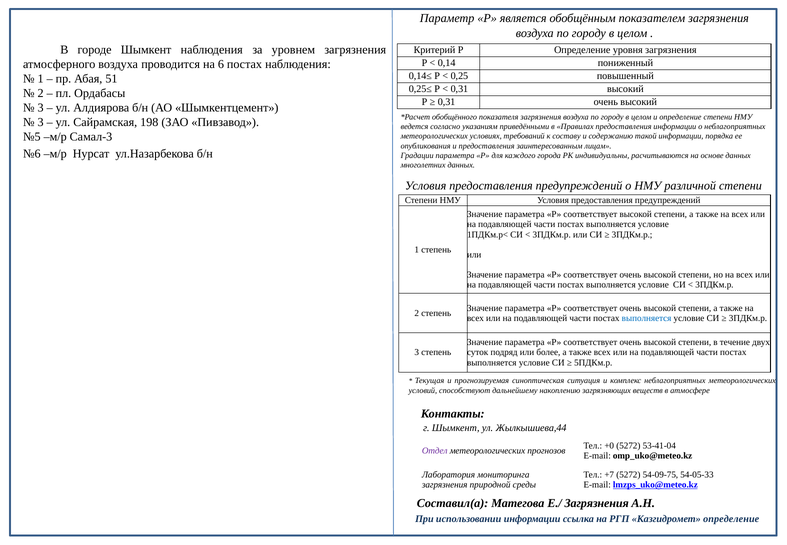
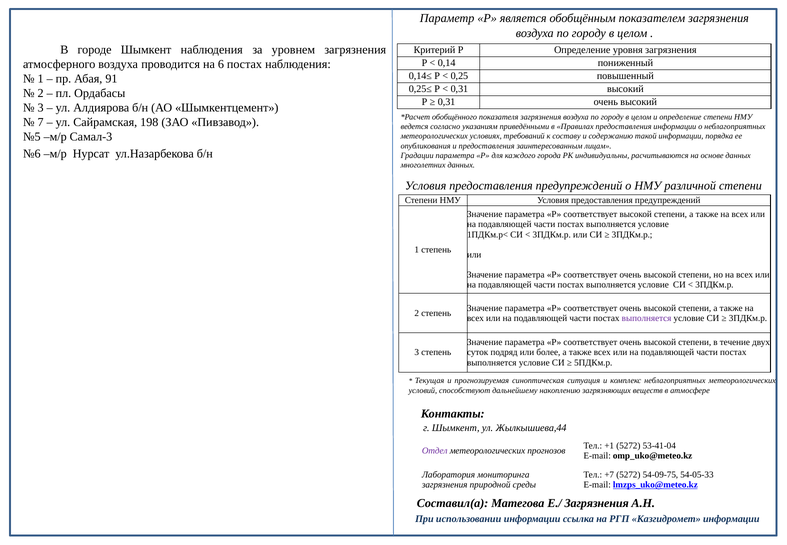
51: 51 -> 91
3 at (41, 122): 3 -> 7
выполняется at (647, 318) colour: blue -> purple
+0: +0 -> +1
Казгидромет определение: определение -> информации
